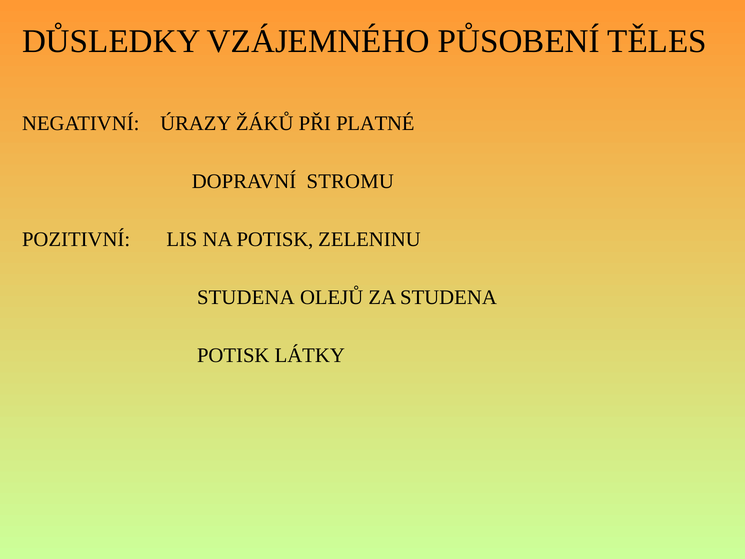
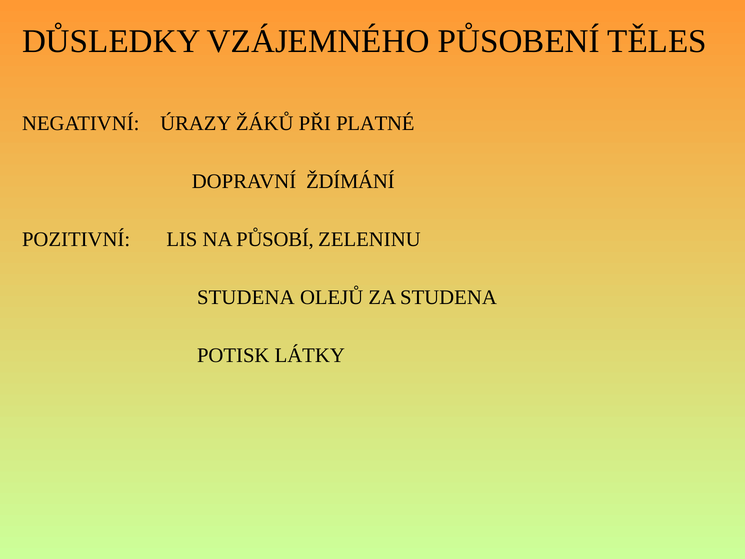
STROMU: STROMU -> ŽDÍMÁNÍ
NA POTISK: POTISK -> PŮSOBÍ
